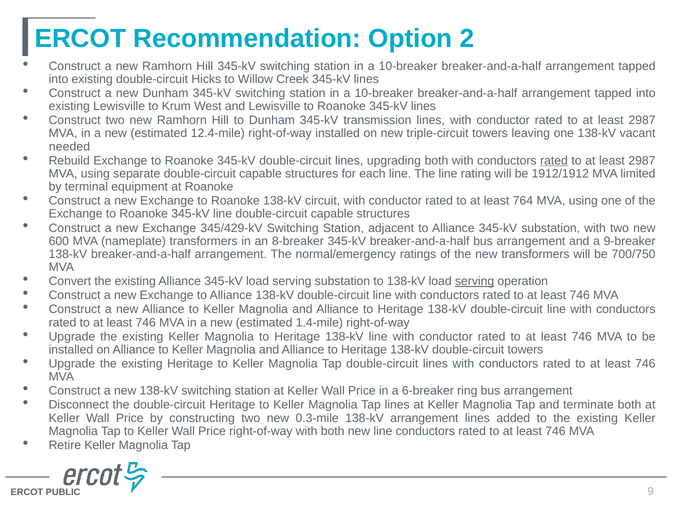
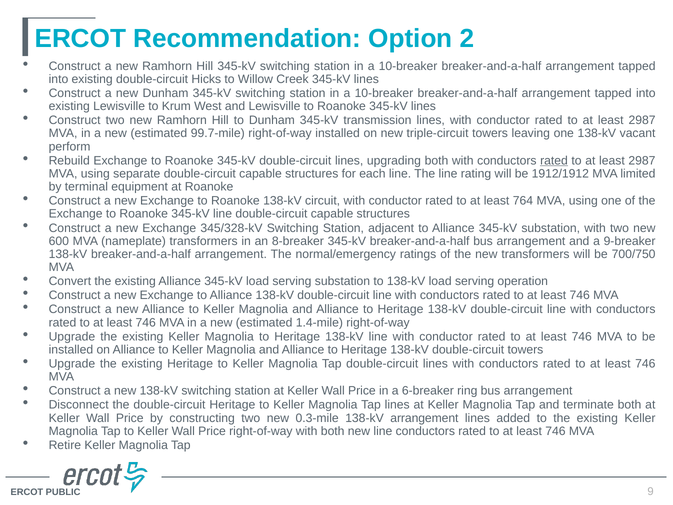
12.4-mile: 12.4-mile -> 99.7-mile
needed: needed -> perform
345/429-kV: 345/429-kV -> 345/328-kV
serving at (475, 281) underline: present -> none
